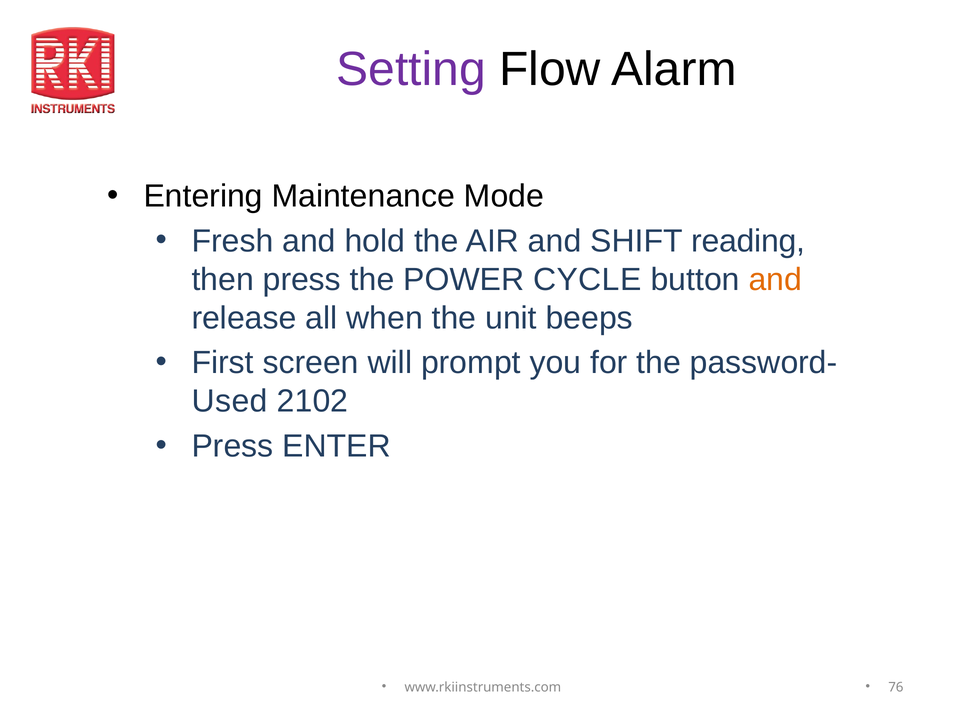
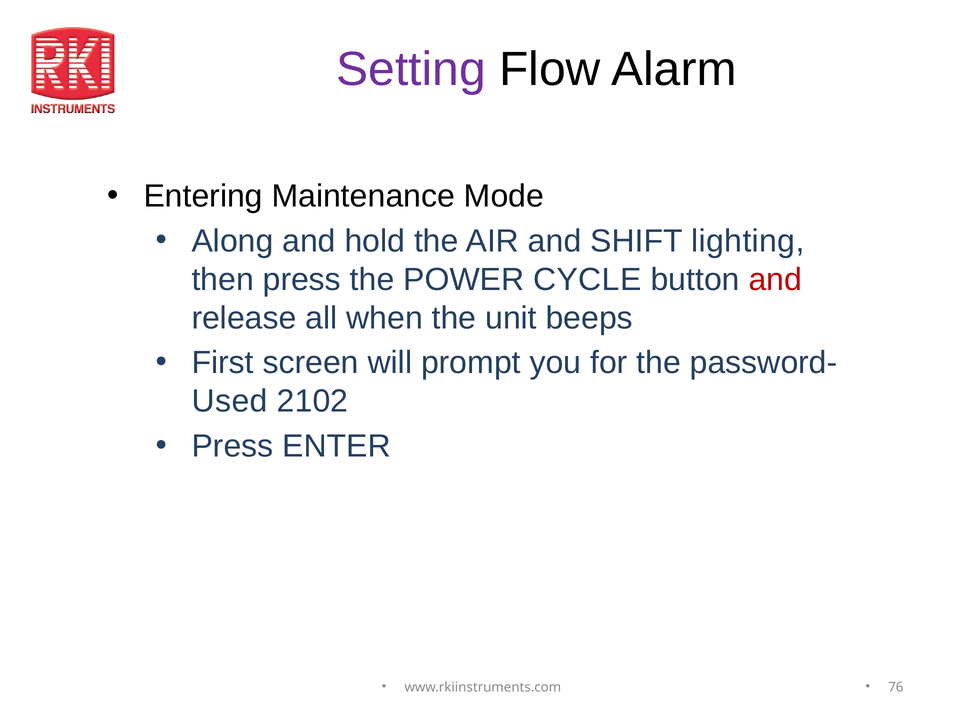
Fresh: Fresh -> Along
reading: reading -> lighting
and at (775, 280) colour: orange -> red
